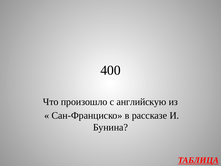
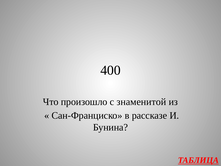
английскую: английскую -> знаменитой
